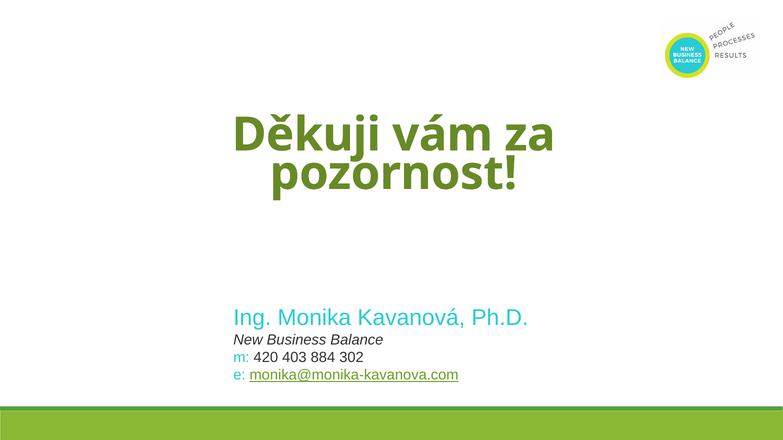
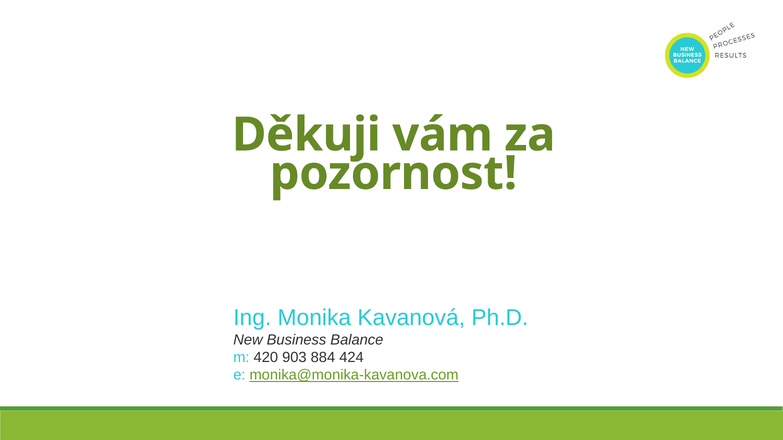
403: 403 -> 903
302: 302 -> 424
